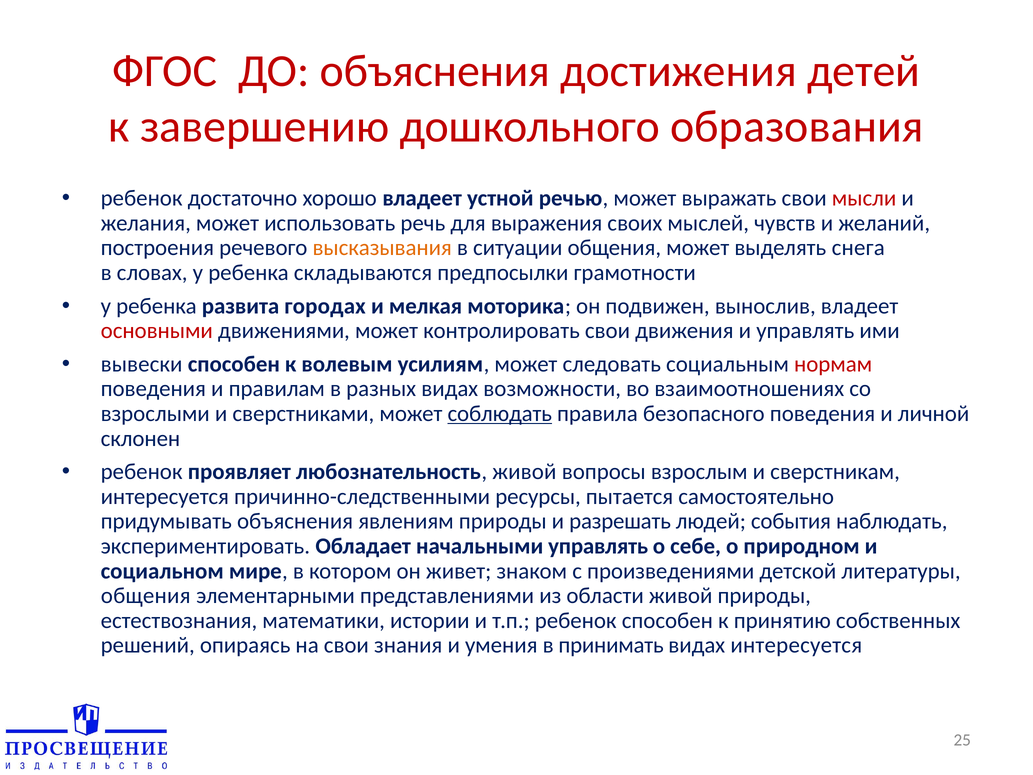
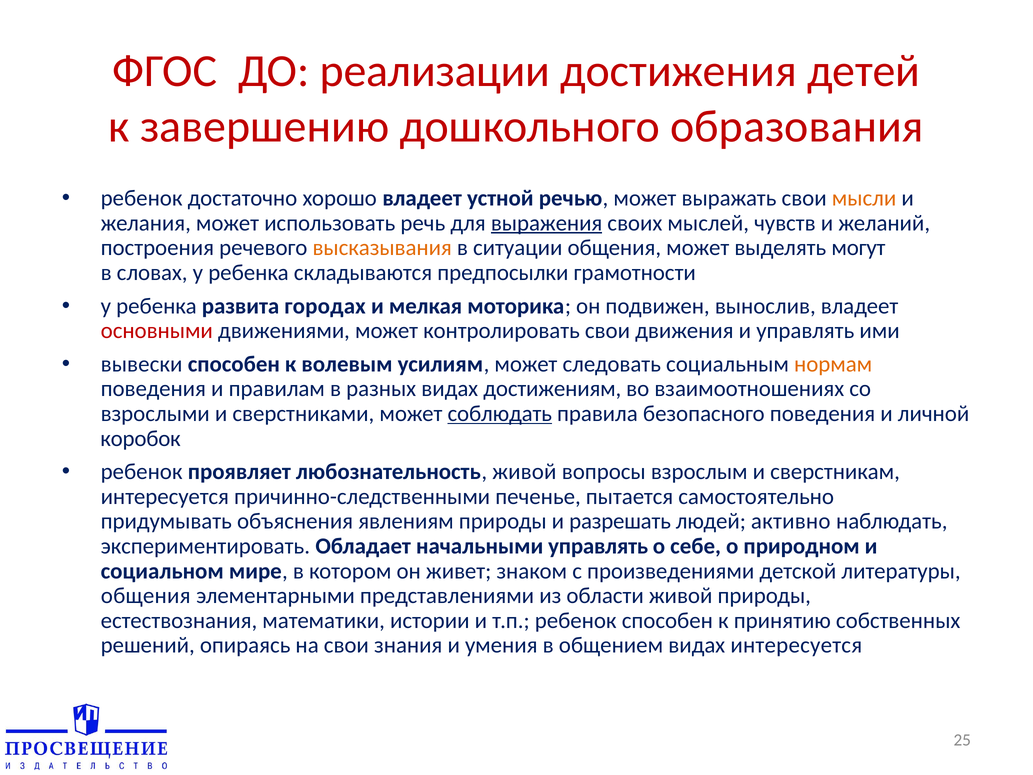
ДО объяснения: объяснения -> реализации
мысли colour: red -> orange
выражения underline: none -> present
снега: снега -> могут
нормам colour: red -> orange
возможности: возможности -> достижениям
склонен: склонен -> коробок
ресурсы: ресурсы -> печенье
события: события -> активно
принимать: принимать -> общением
